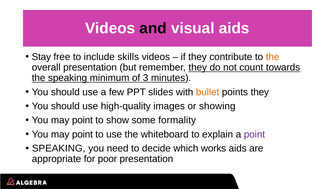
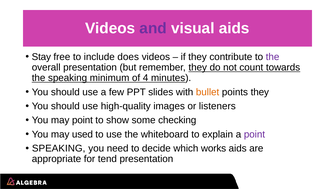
and colour: black -> purple
skills: skills -> does
the at (273, 57) colour: orange -> purple
3: 3 -> 4
showing: showing -> listeners
formality: formality -> checking
point at (82, 134): point -> used
poor: poor -> tend
